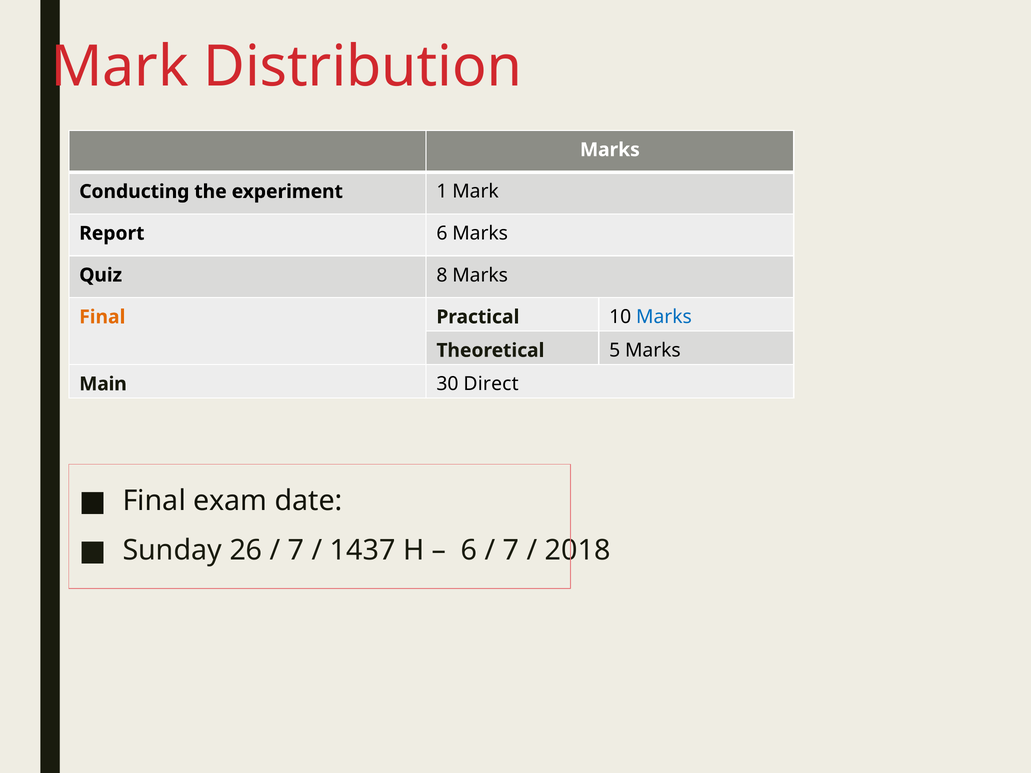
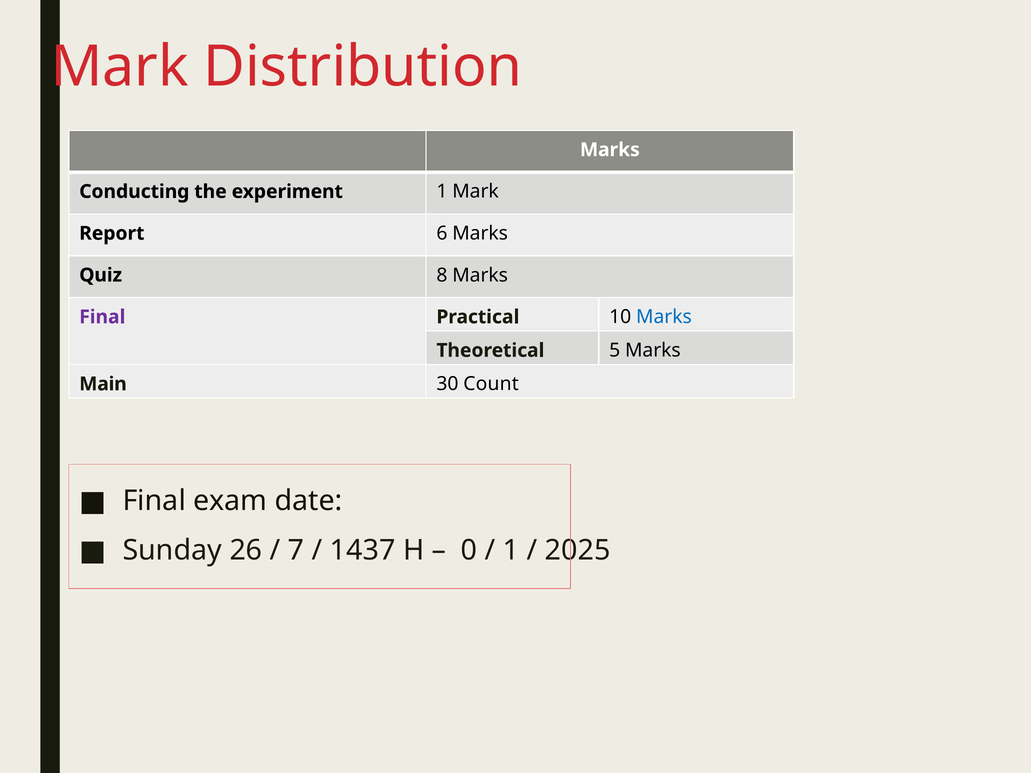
Final at (102, 317) colour: orange -> purple
Direct: Direct -> Count
6 at (469, 551): 6 -> 0
7 at (511, 551): 7 -> 1
2018: 2018 -> 2025
